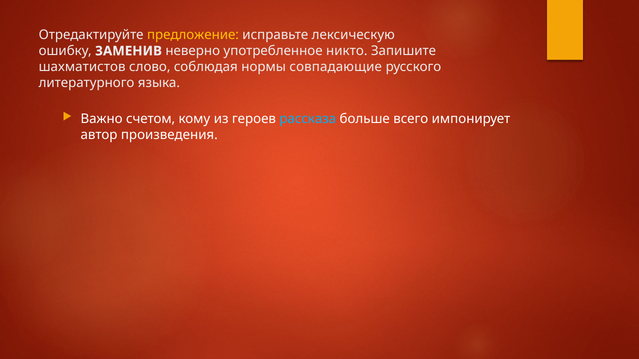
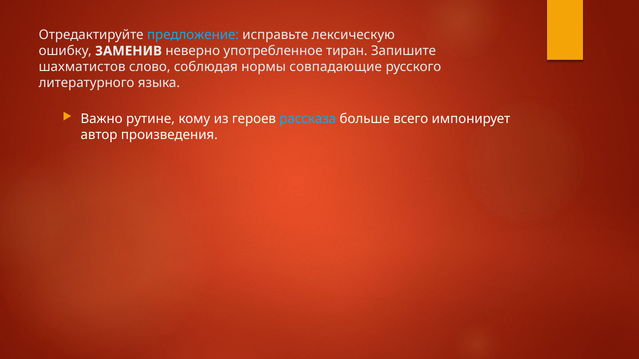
предложение colour: yellow -> light blue
никто: никто -> тиран
счетом: счетом -> рутине
